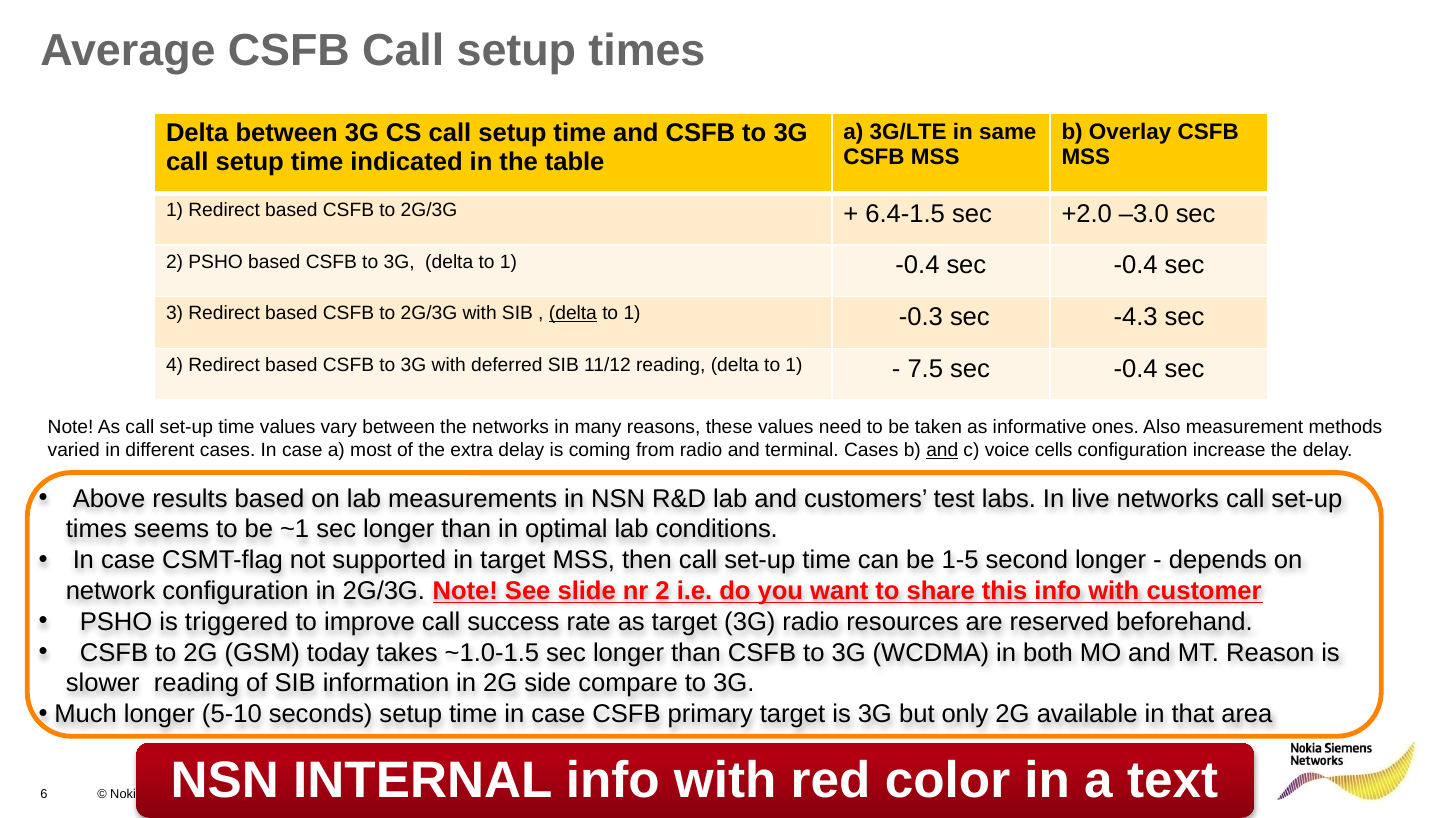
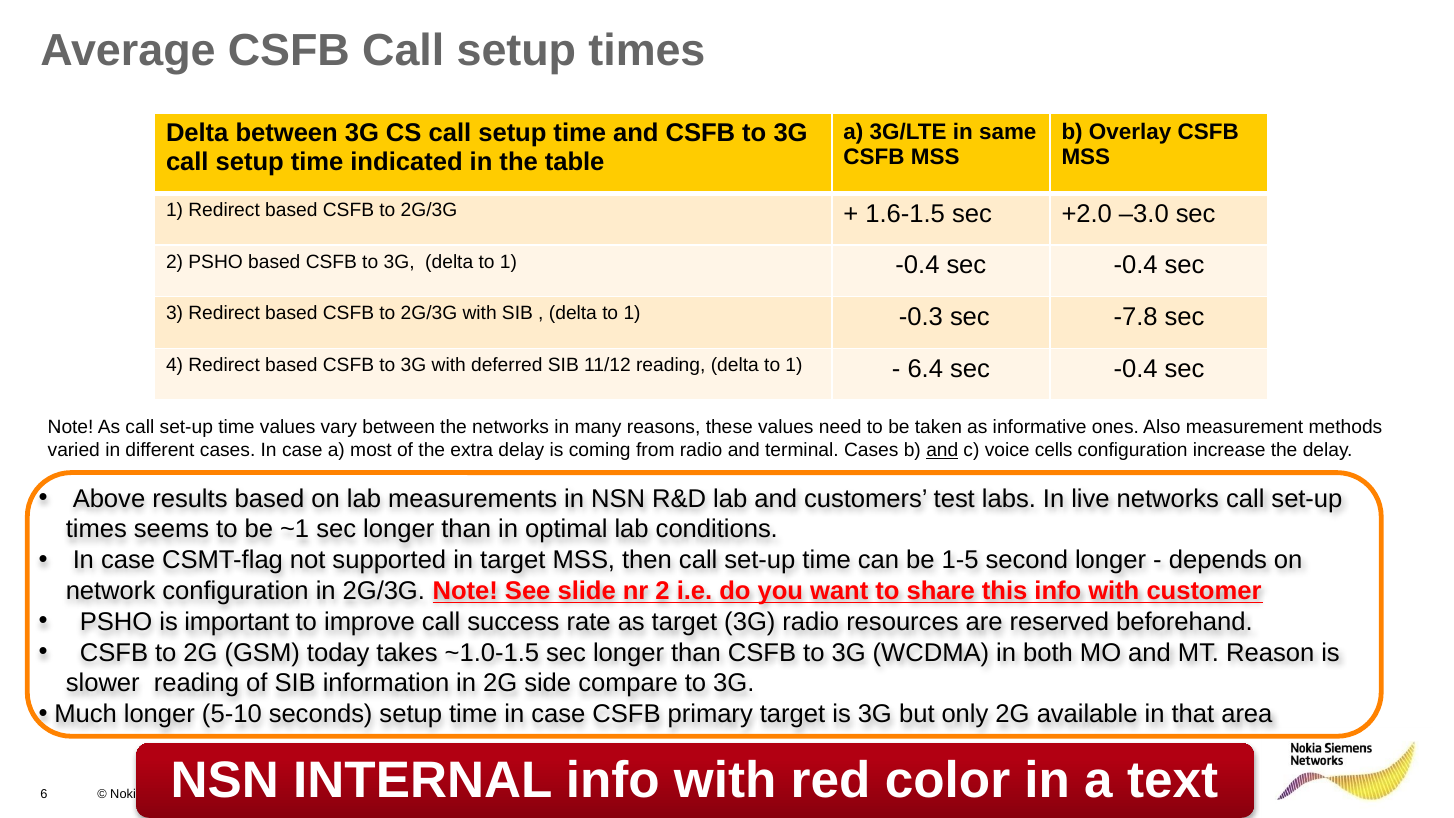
6.4-1.5: 6.4-1.5 -> 1.6-1.5
delta at (573, 313) underline: present -> none
-4.3: -4.3 -> -7.8
7.5: 7.5 -> 6.4
triggered: triggered -> important
